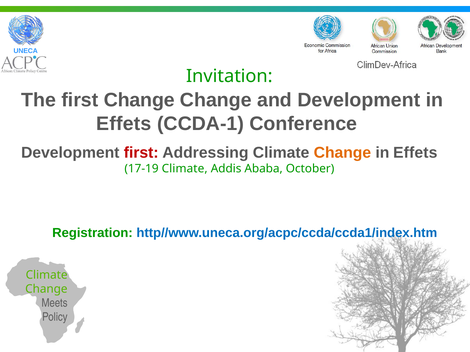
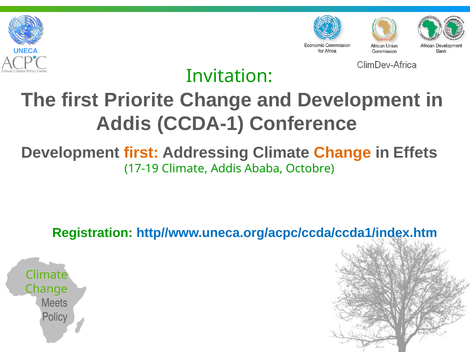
first Change: Change -> Priorite
Effets at (124, 124): Effets -> Addis
first at (141, 153) colour: red -> orange
October: October -> Octobre
